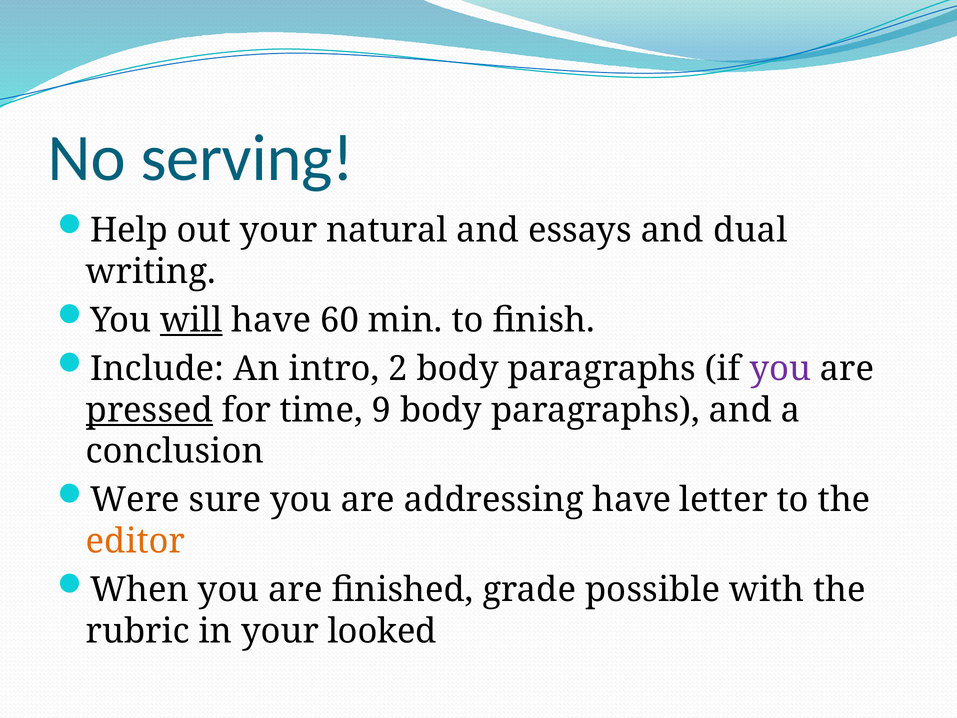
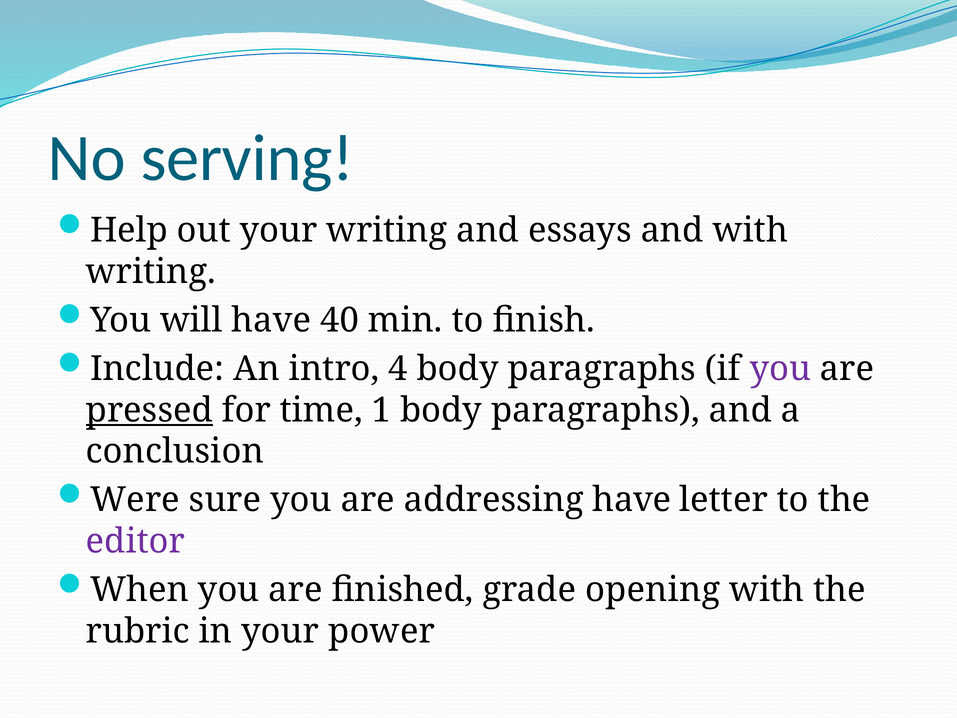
your natural: natural -> writing
and dual: dual -> with
will underline: present -> none
60: 60 -> 40
2: 2 -> 4
9: 9 -> 1
editor colour: orange -> purple
possible: possible -> opening
looked: looked -> power
